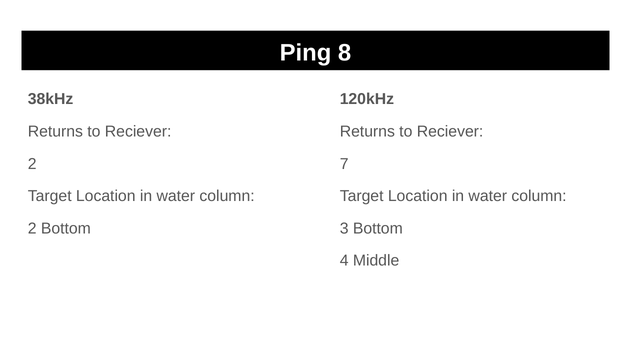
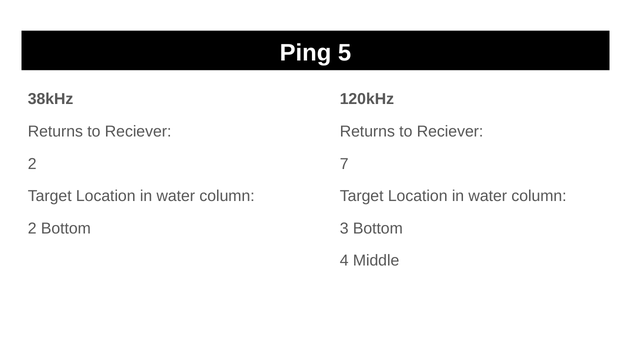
8: 8 -> 5
